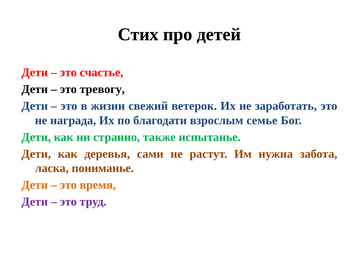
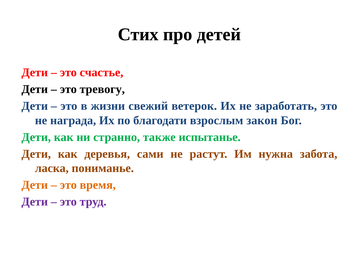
семье: семье -> закон
